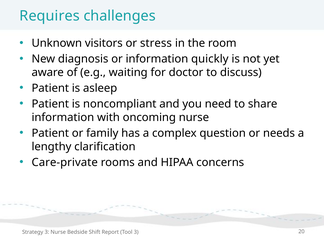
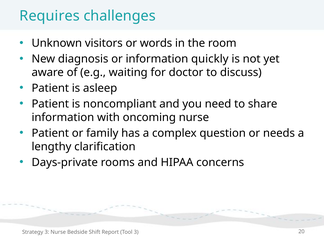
stress: stress -> words
Care-private: Care-private -> Days-private
